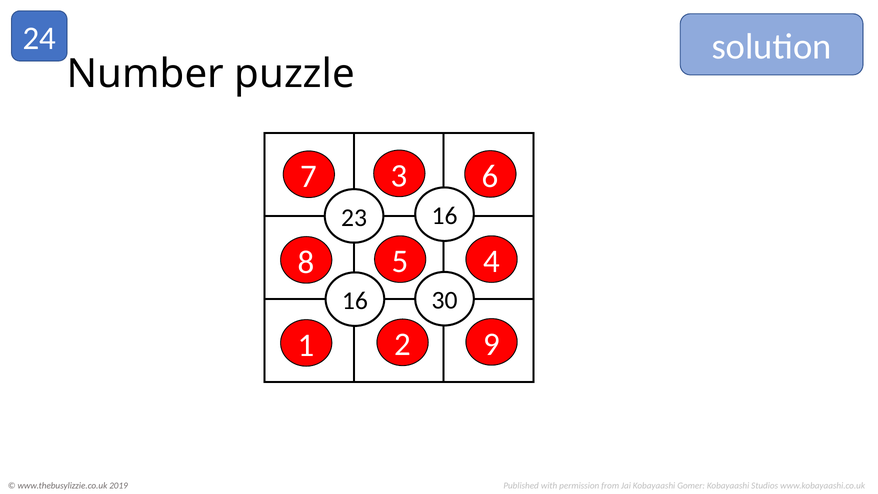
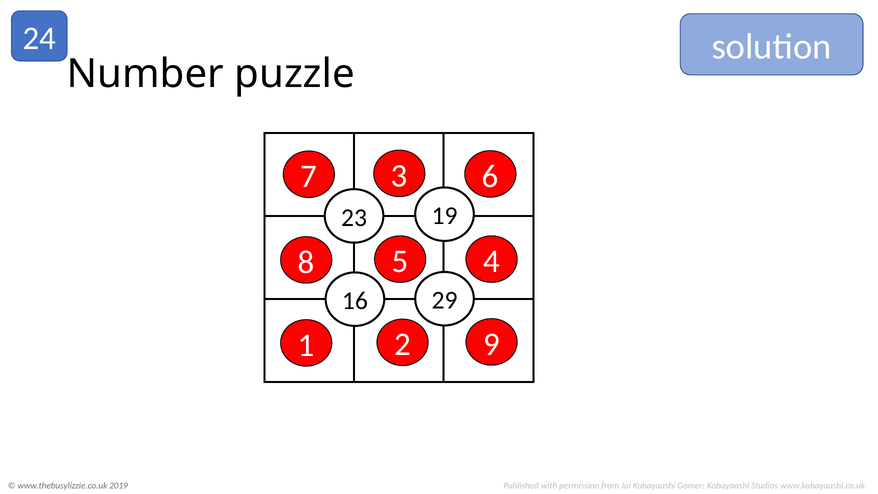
23 16: 16 -> 19
30: 30 -> 29
